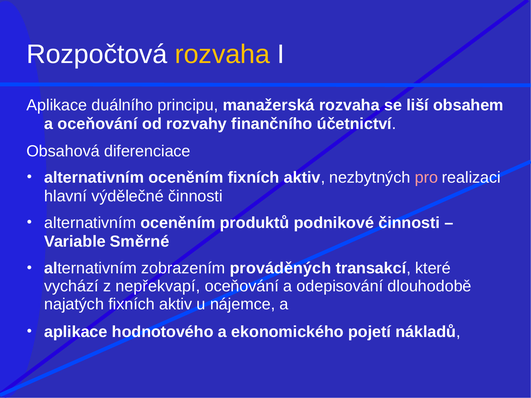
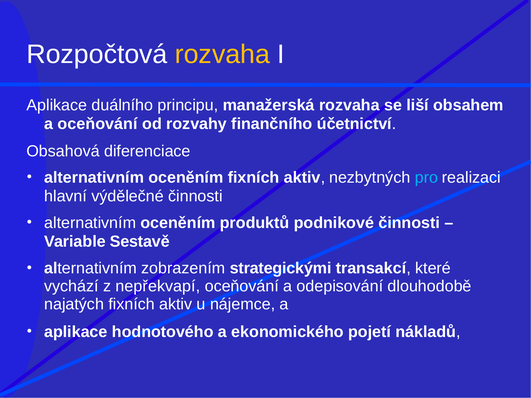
pro colour: pink -> light blue
Směrné: Směrné -> Sestavě
prováděných: prováděných -> strategickými
